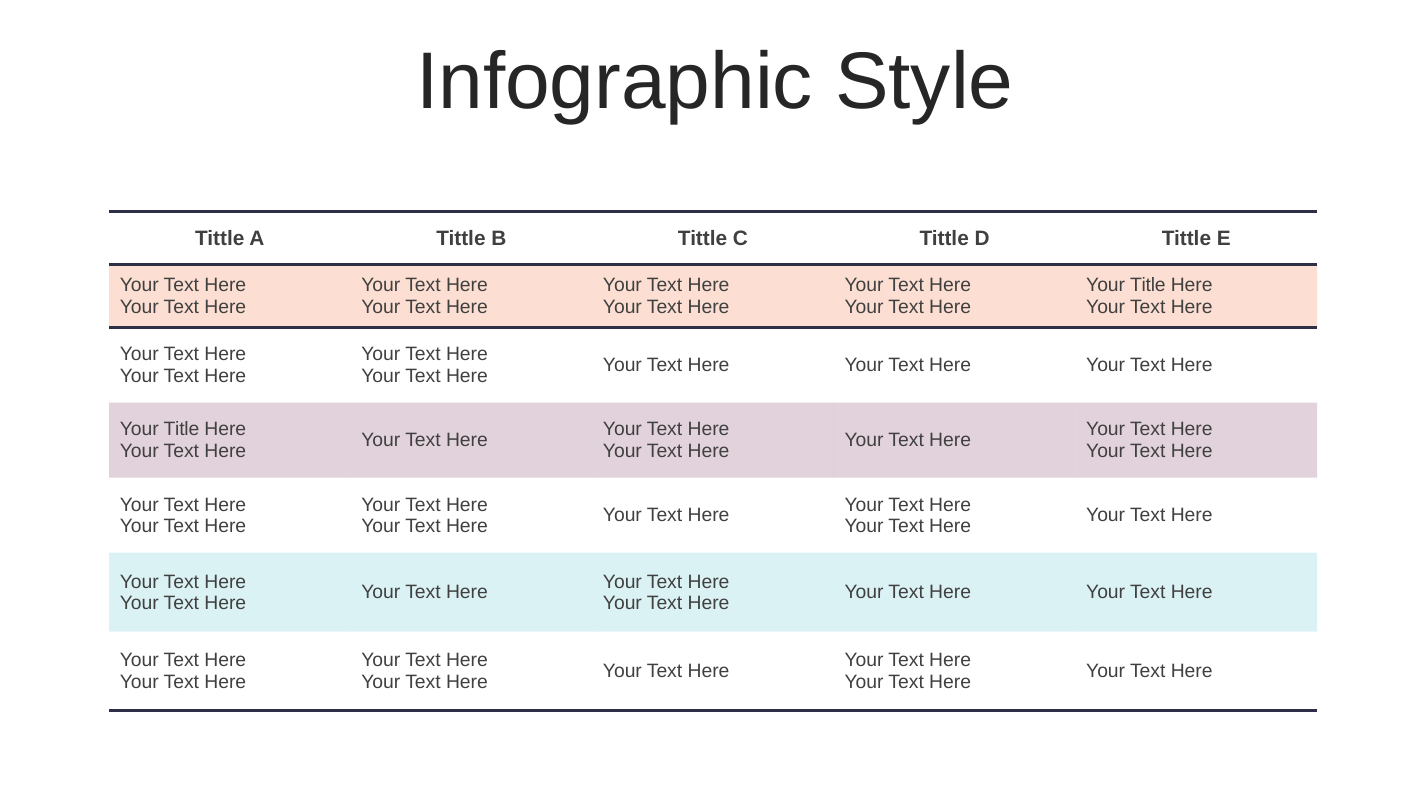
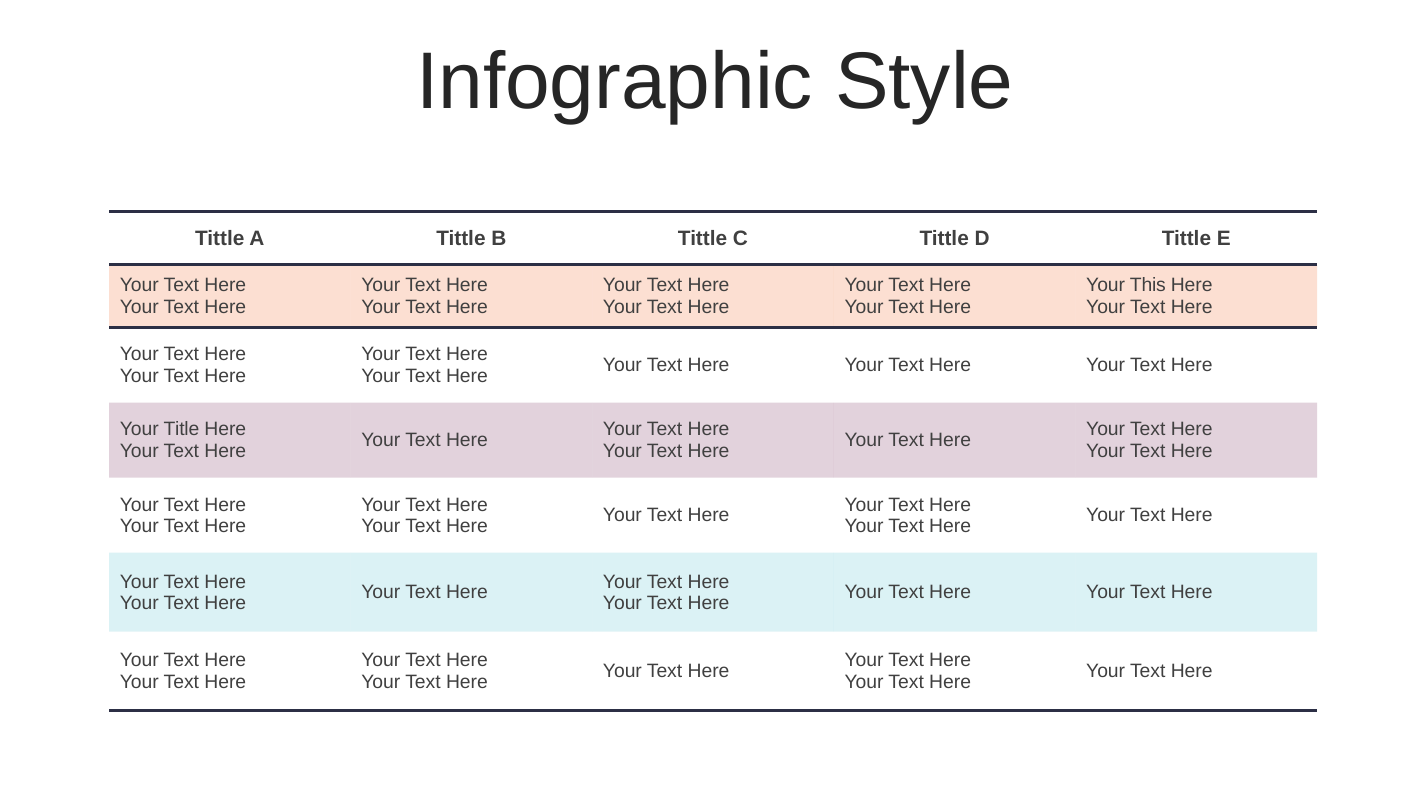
Title at (1148, 285): Title -> This
